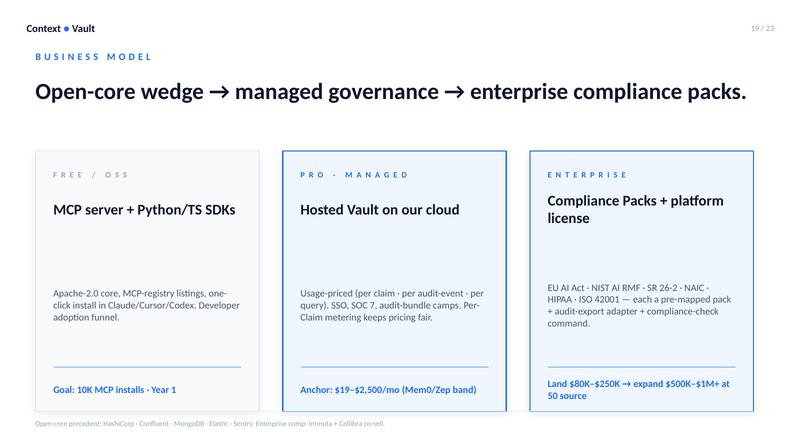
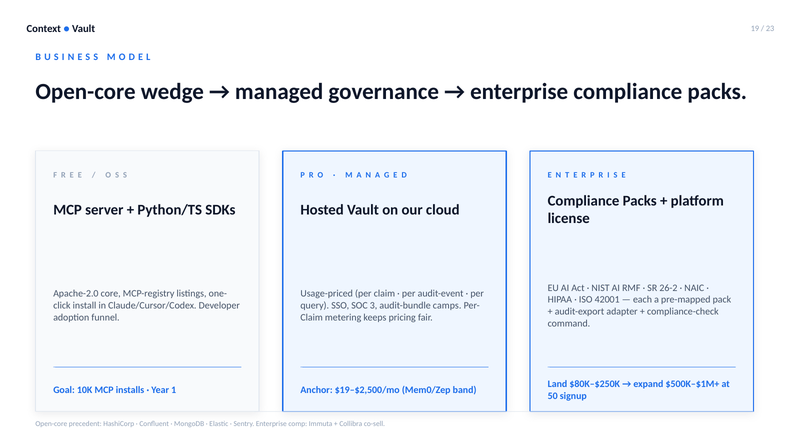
7: 7 -> 3
source: source -> signup
